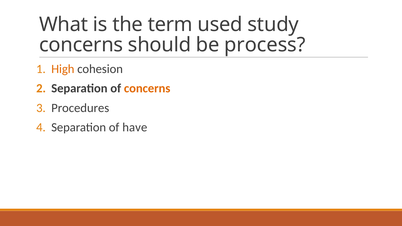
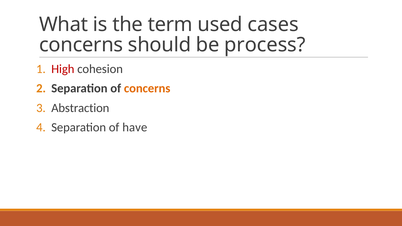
study: study -> cases
High colour: orange -> red
Procedures: Procedures -> Abstraction
